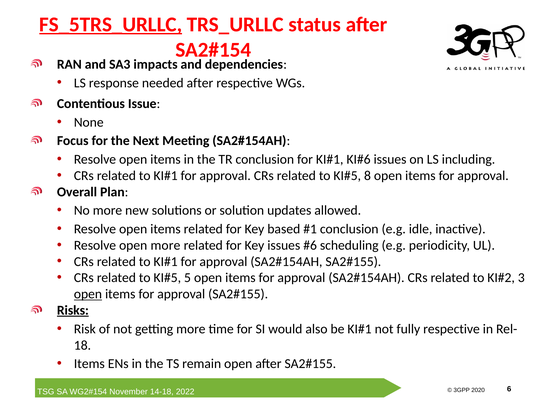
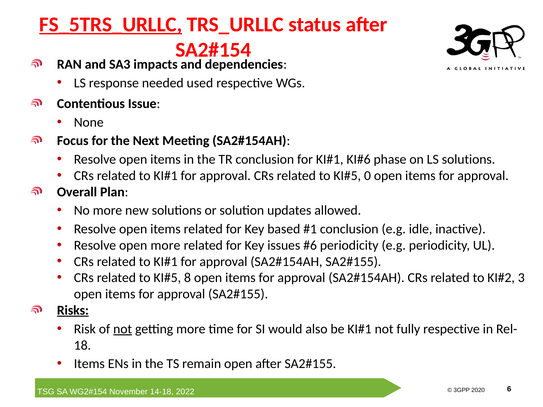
needed after: after -> used
issues at (390, 159): issues -> phase
LS including: including -> solutions
8: 8 -> 0
scheduling at (349, 245): scheduling -> periodicity
5: 5 -> 8
open at (88, 294) underline: present -> none
not at (123, 329) underline: none -> present
